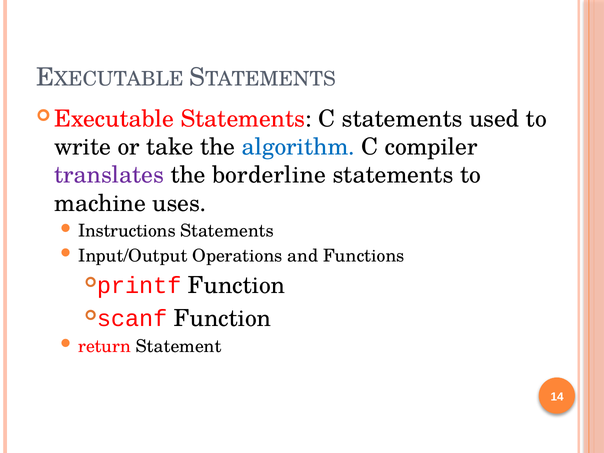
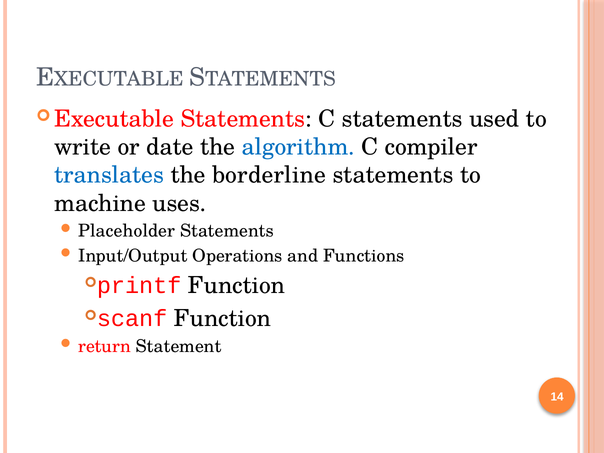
take: take -> date
translates colour: purple -> blue
Instructions: Instructions -> Placeholder
